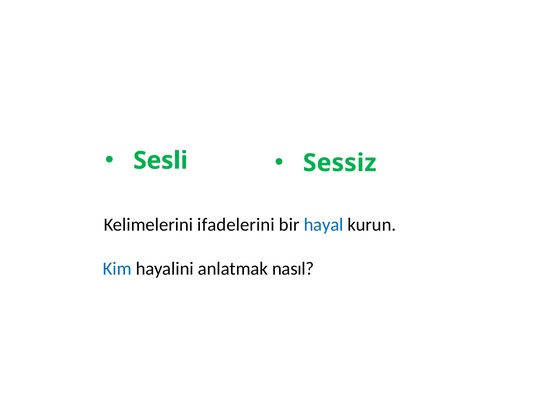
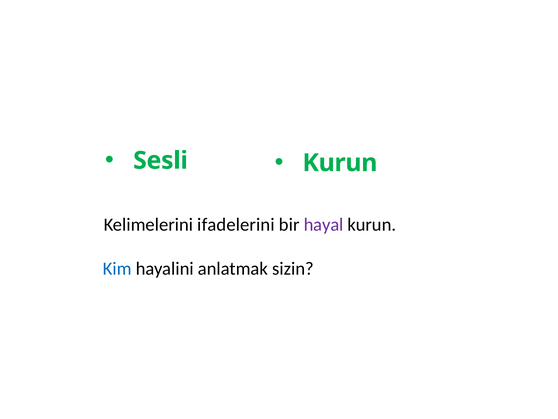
Sessiz at (340, 163): Sessiz -> Kurun
hayal colour: blue -> purple
nasıl: nasıl -> sizin
